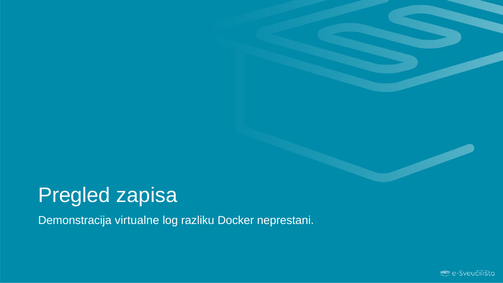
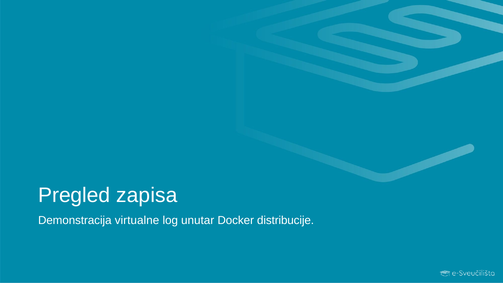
razliku: razliku -> unutar
neprestani: neprestani -> distribucije
